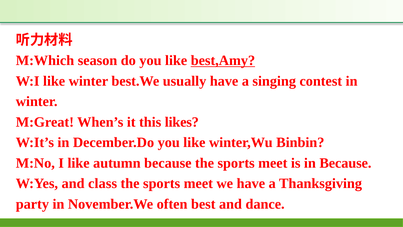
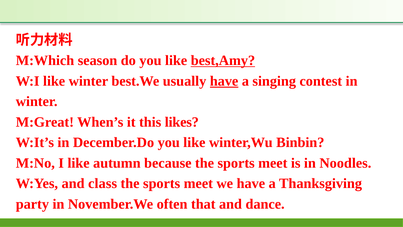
have at (224, 81) underline: none -> present
in Because: Because -> Noodles
best: best -> that
